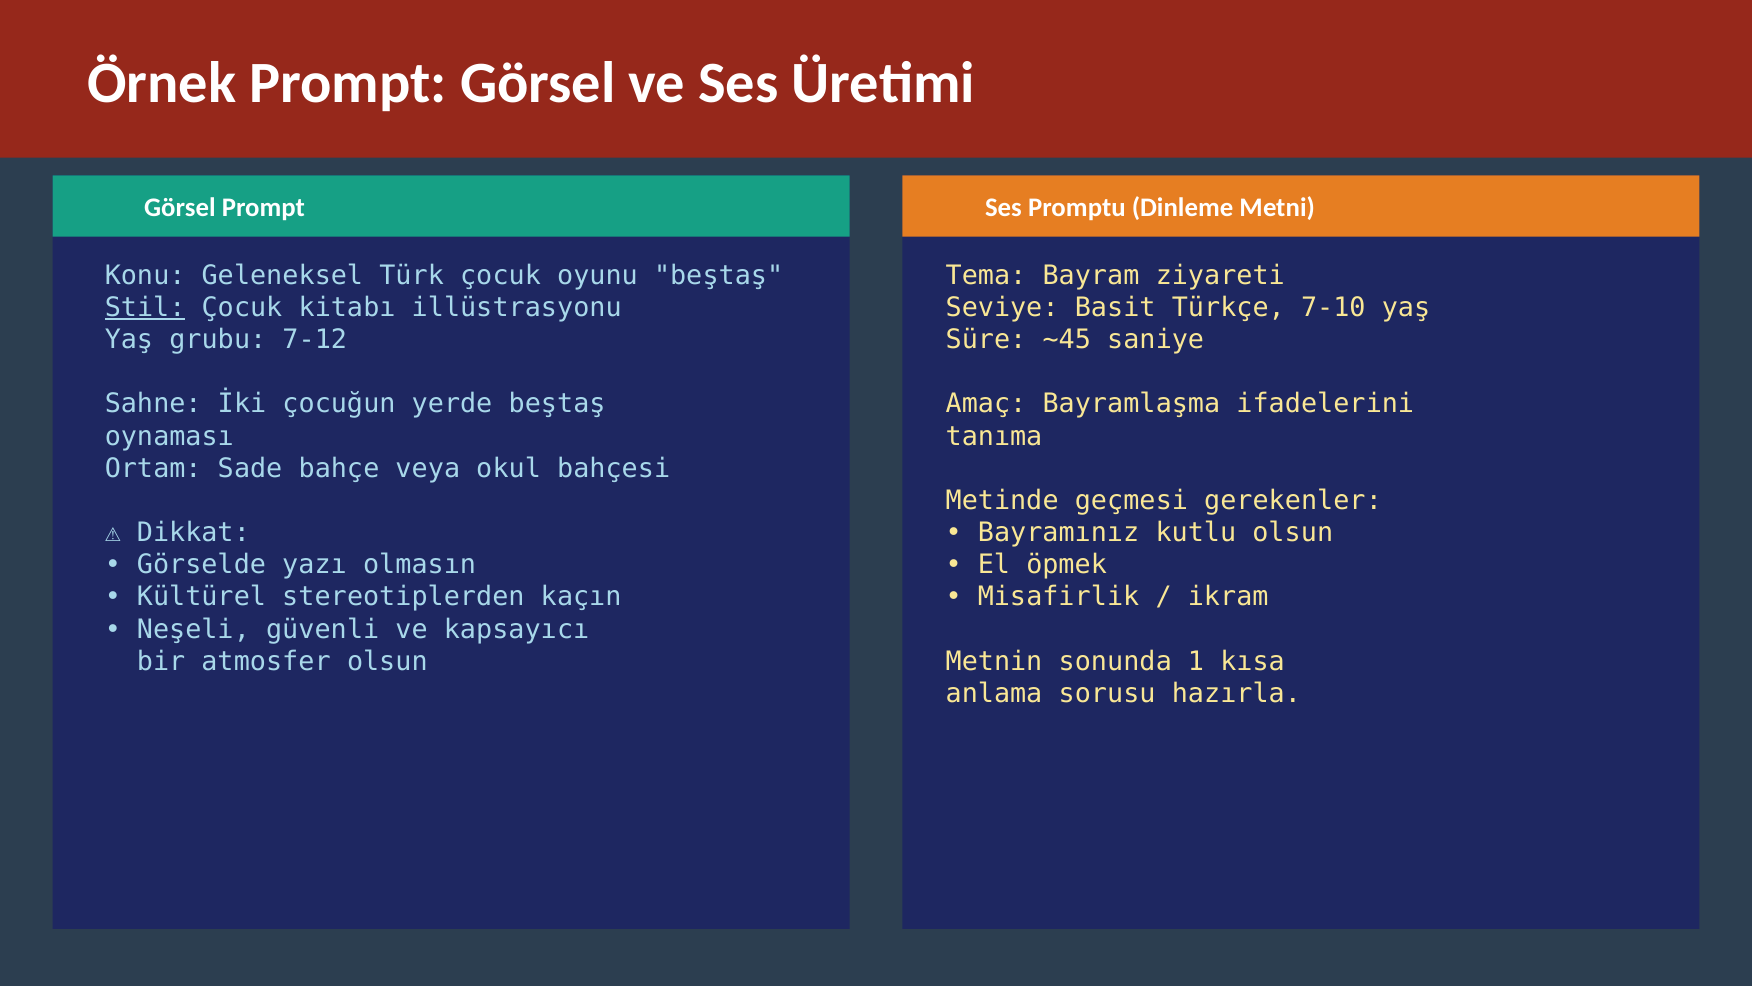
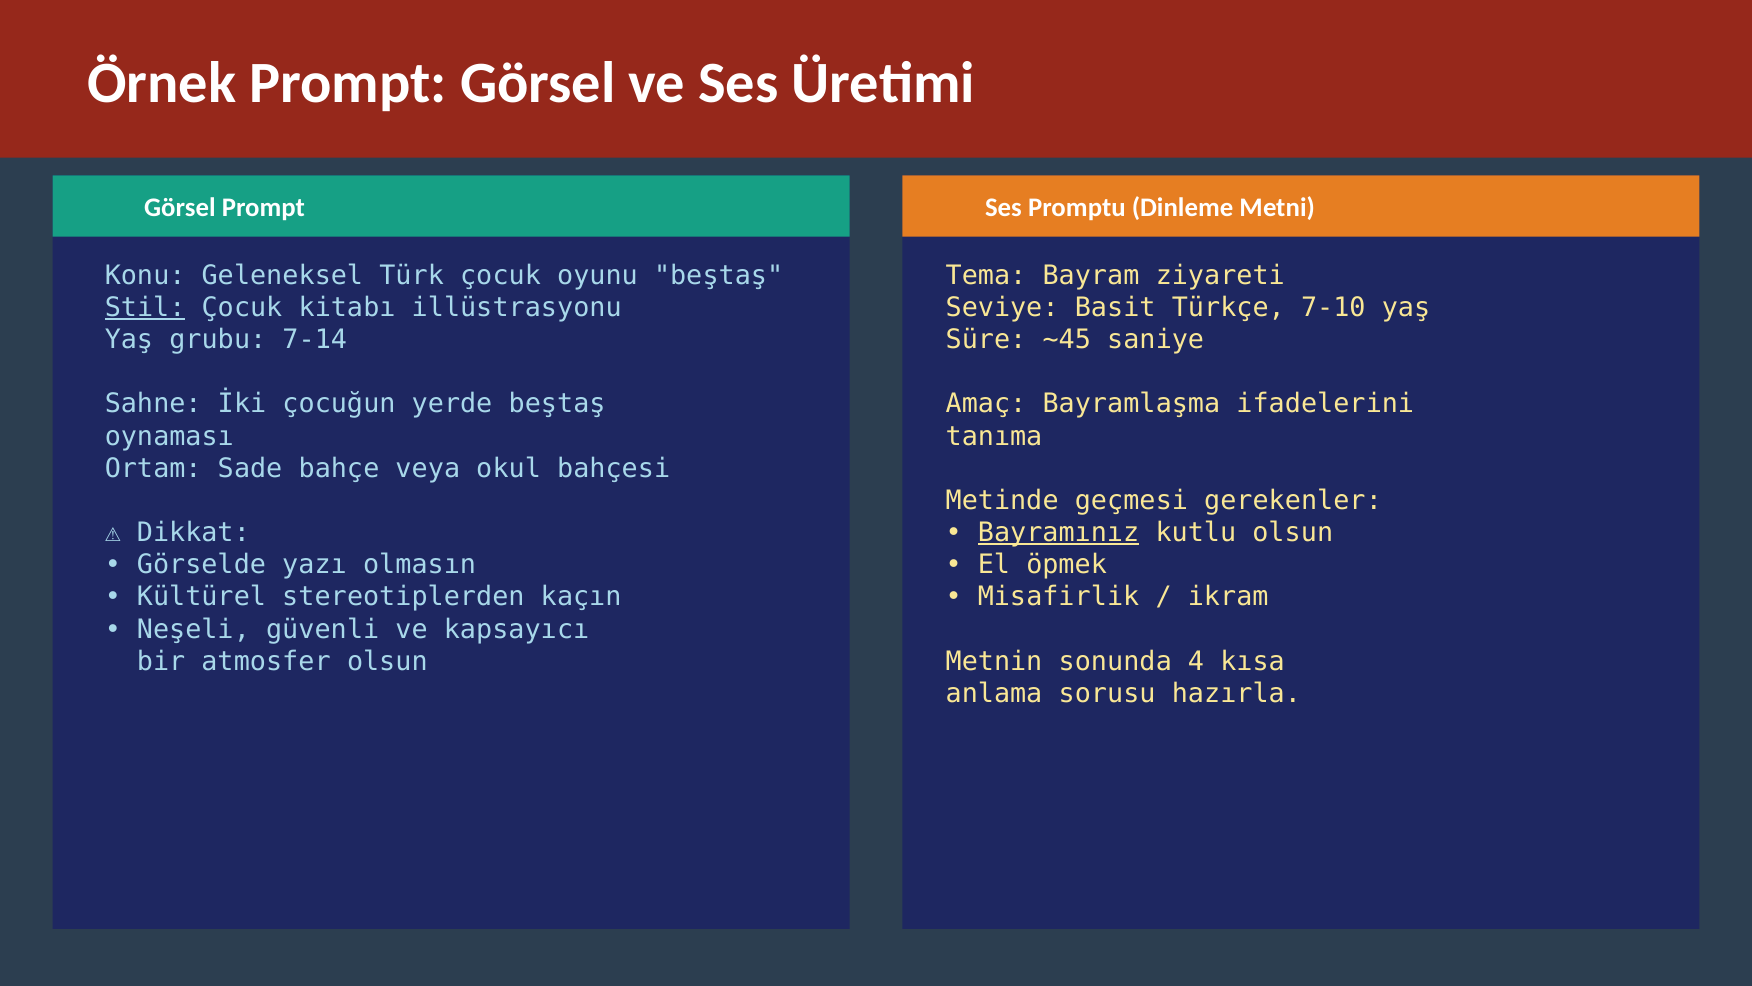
7-12: 7-12 -> 7-14
Bayramınız underline: none -> present
1: 1 -> 4
